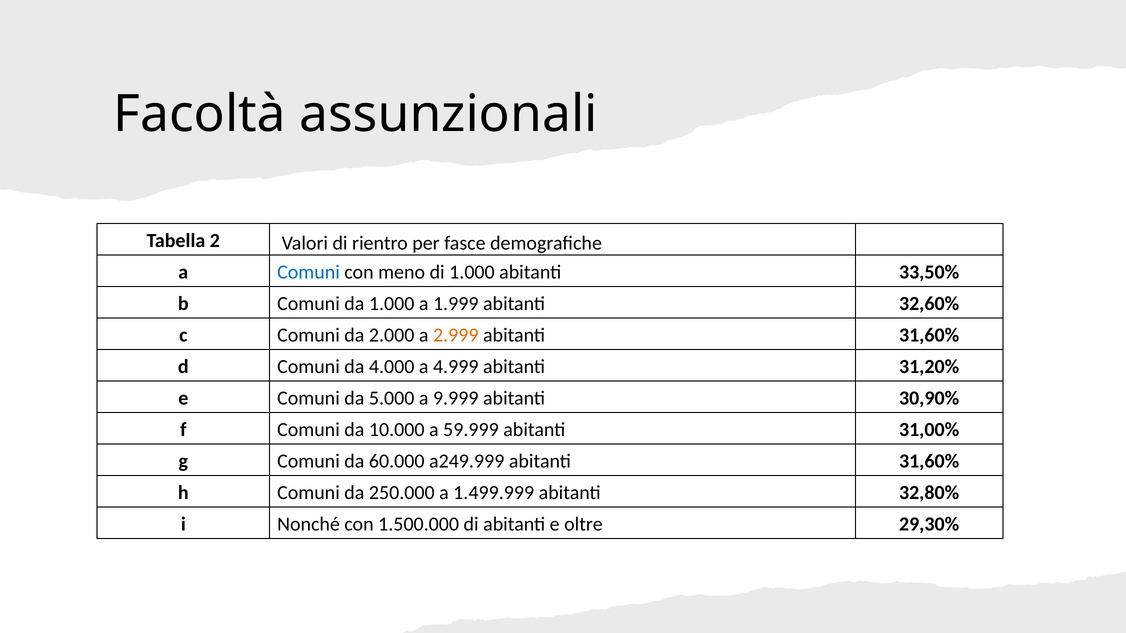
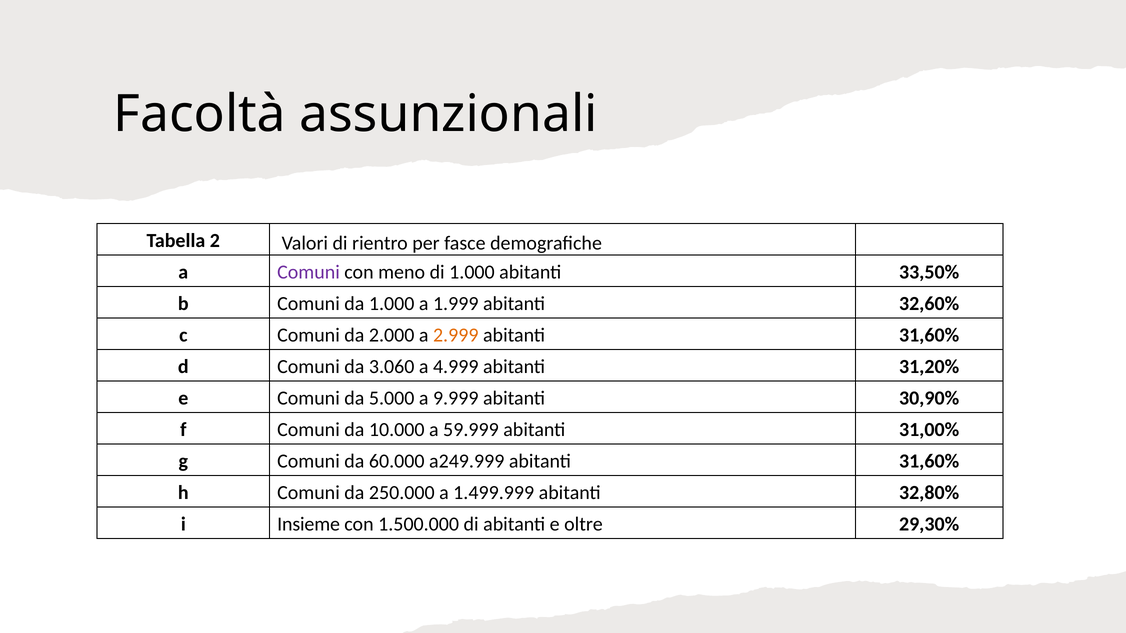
Comuni at (309, 272) colour: blue -> purple
4.000: 4.000 -> 3.060
Nonché: Nonché -> Insieme
